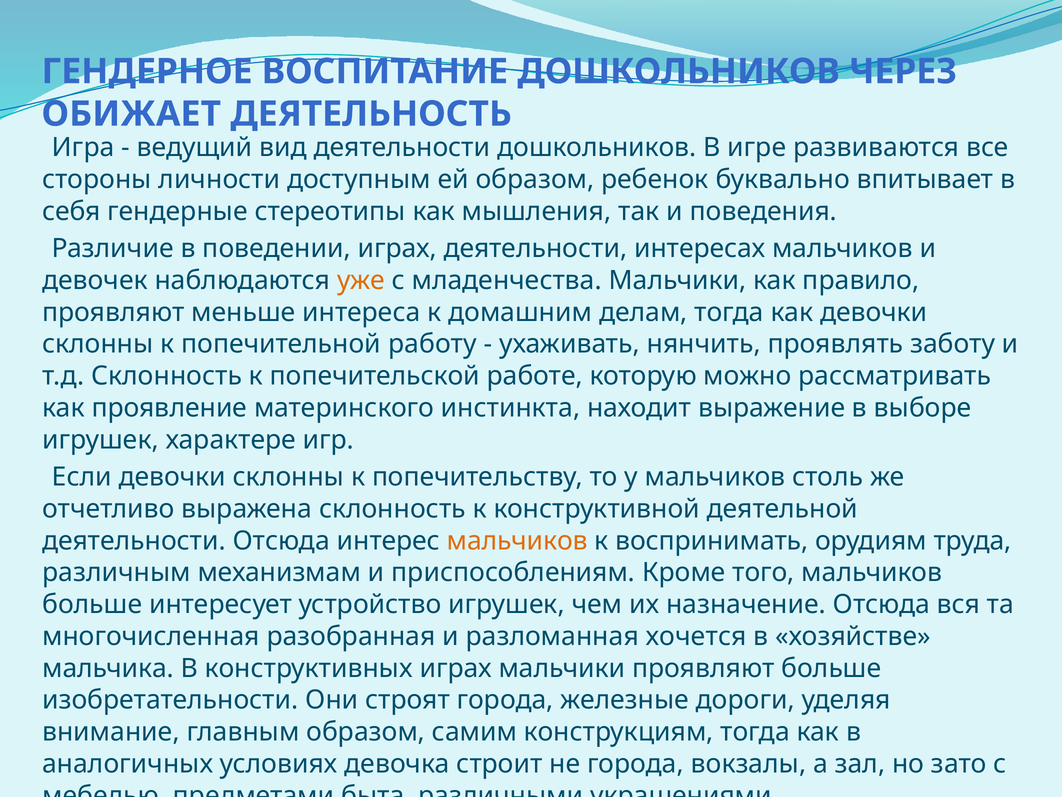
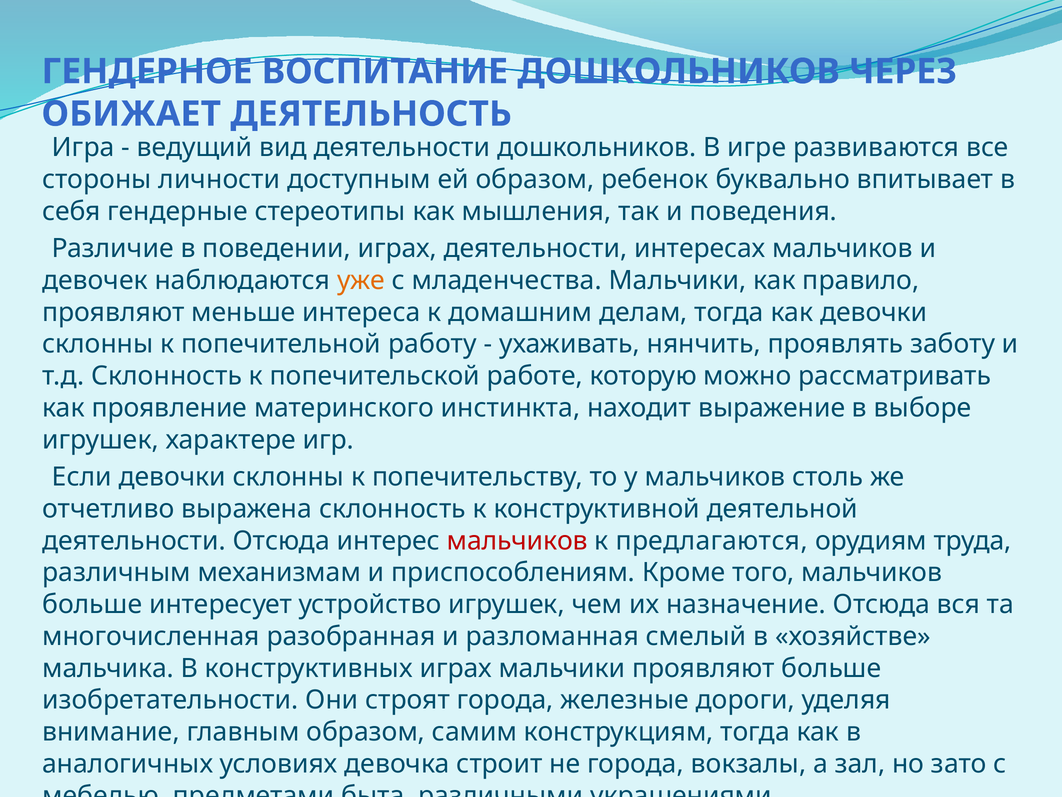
мальчиков at (517, 540) colour: orange -> red
воспринимать: воспринимать -> предлагаются
хочется: хочется -> смелый
